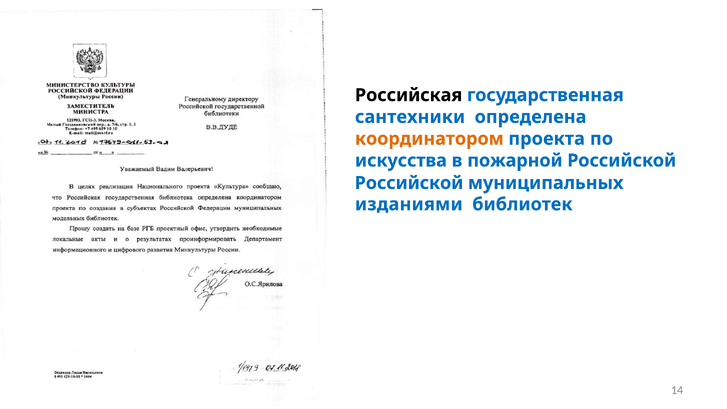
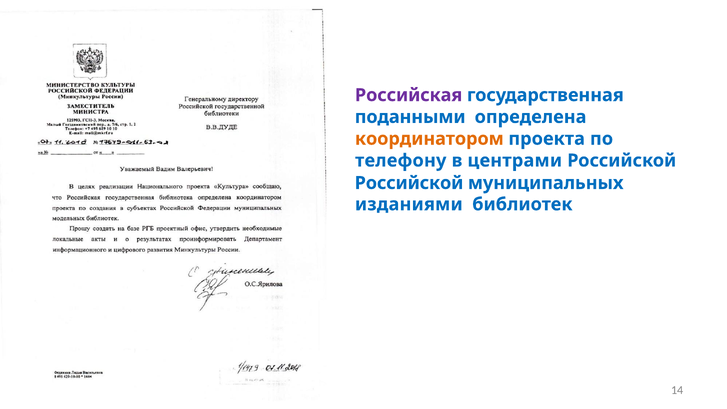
Российская colour: black -> purple
сантехники: сантехники -> поданными
искусства: искусства -> телефону
пожарной: пожарной -> центрами
